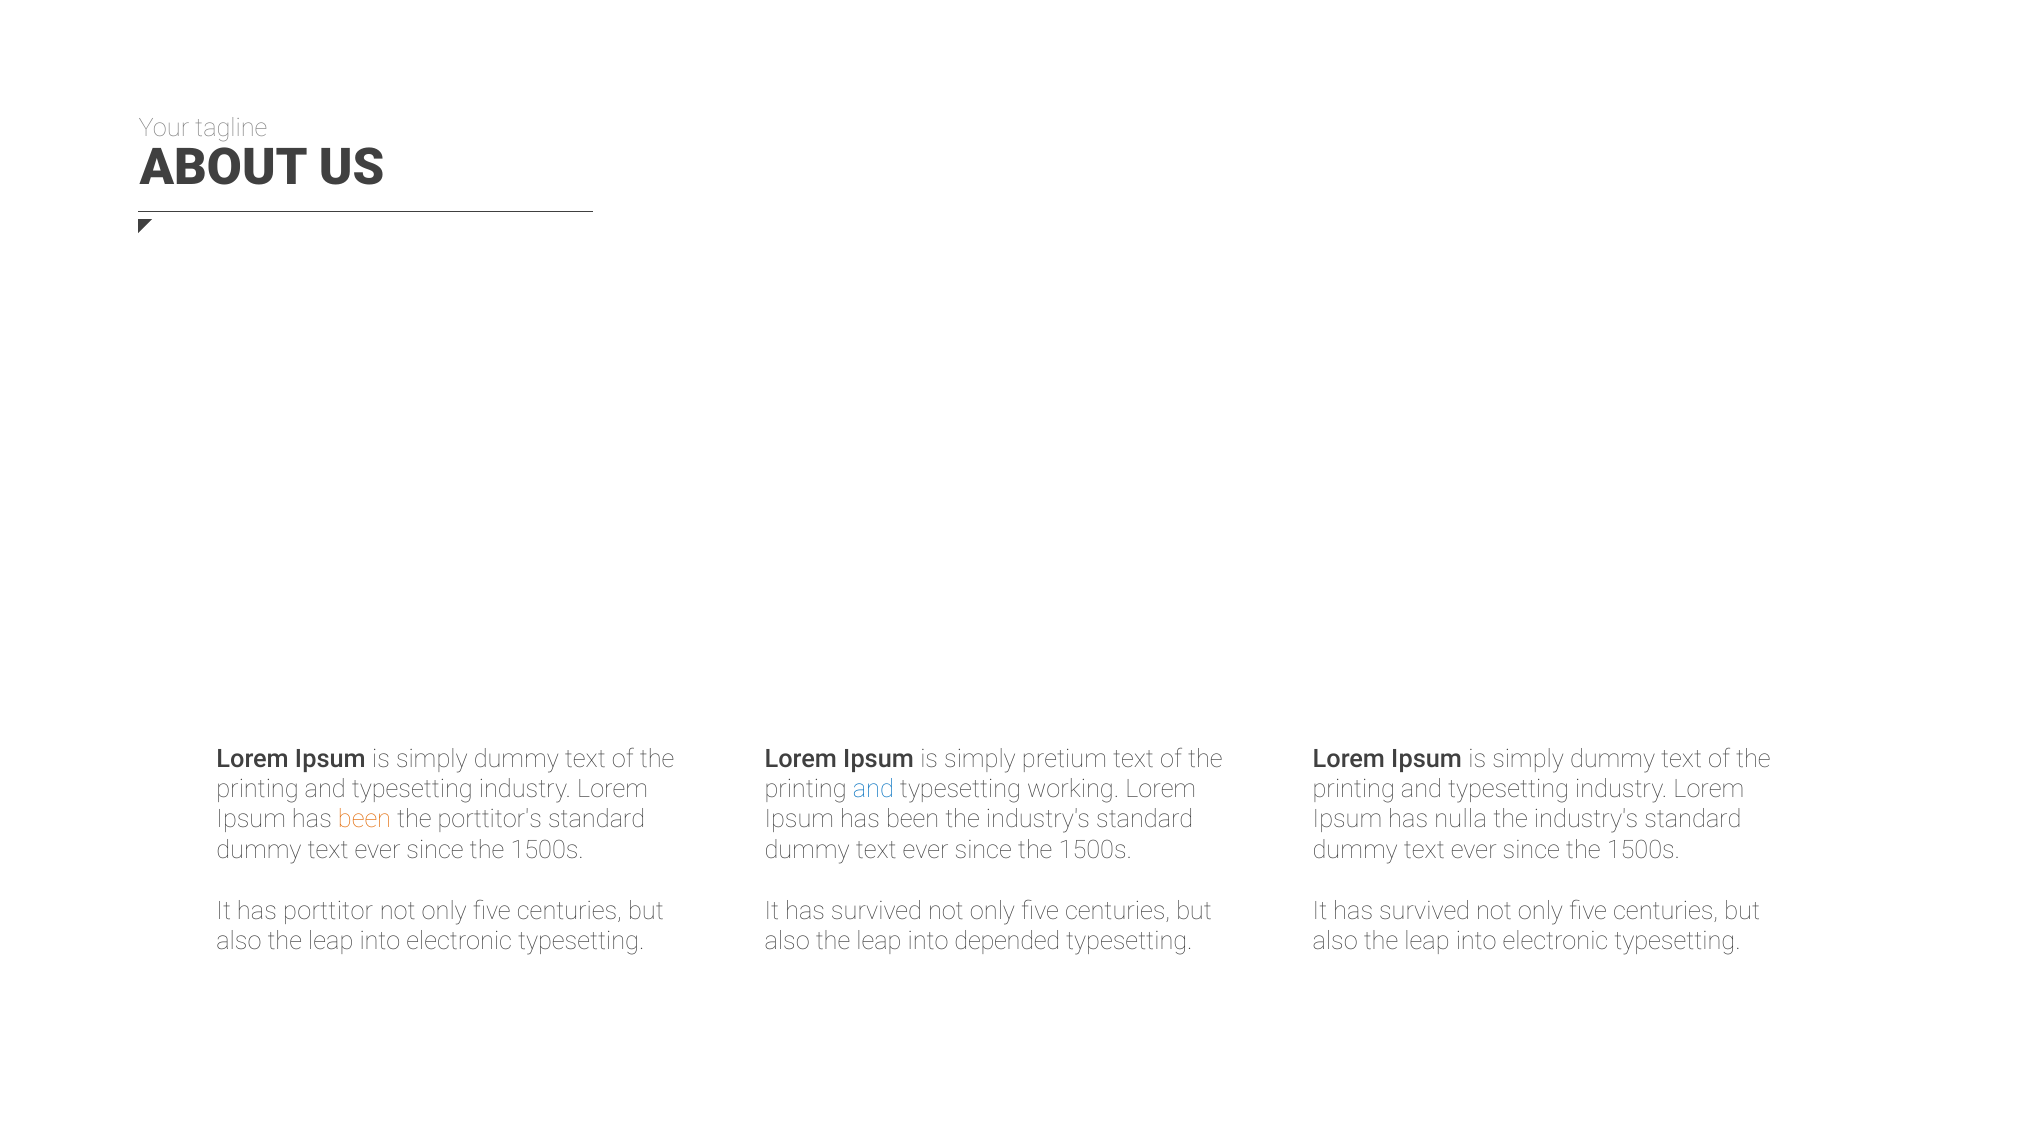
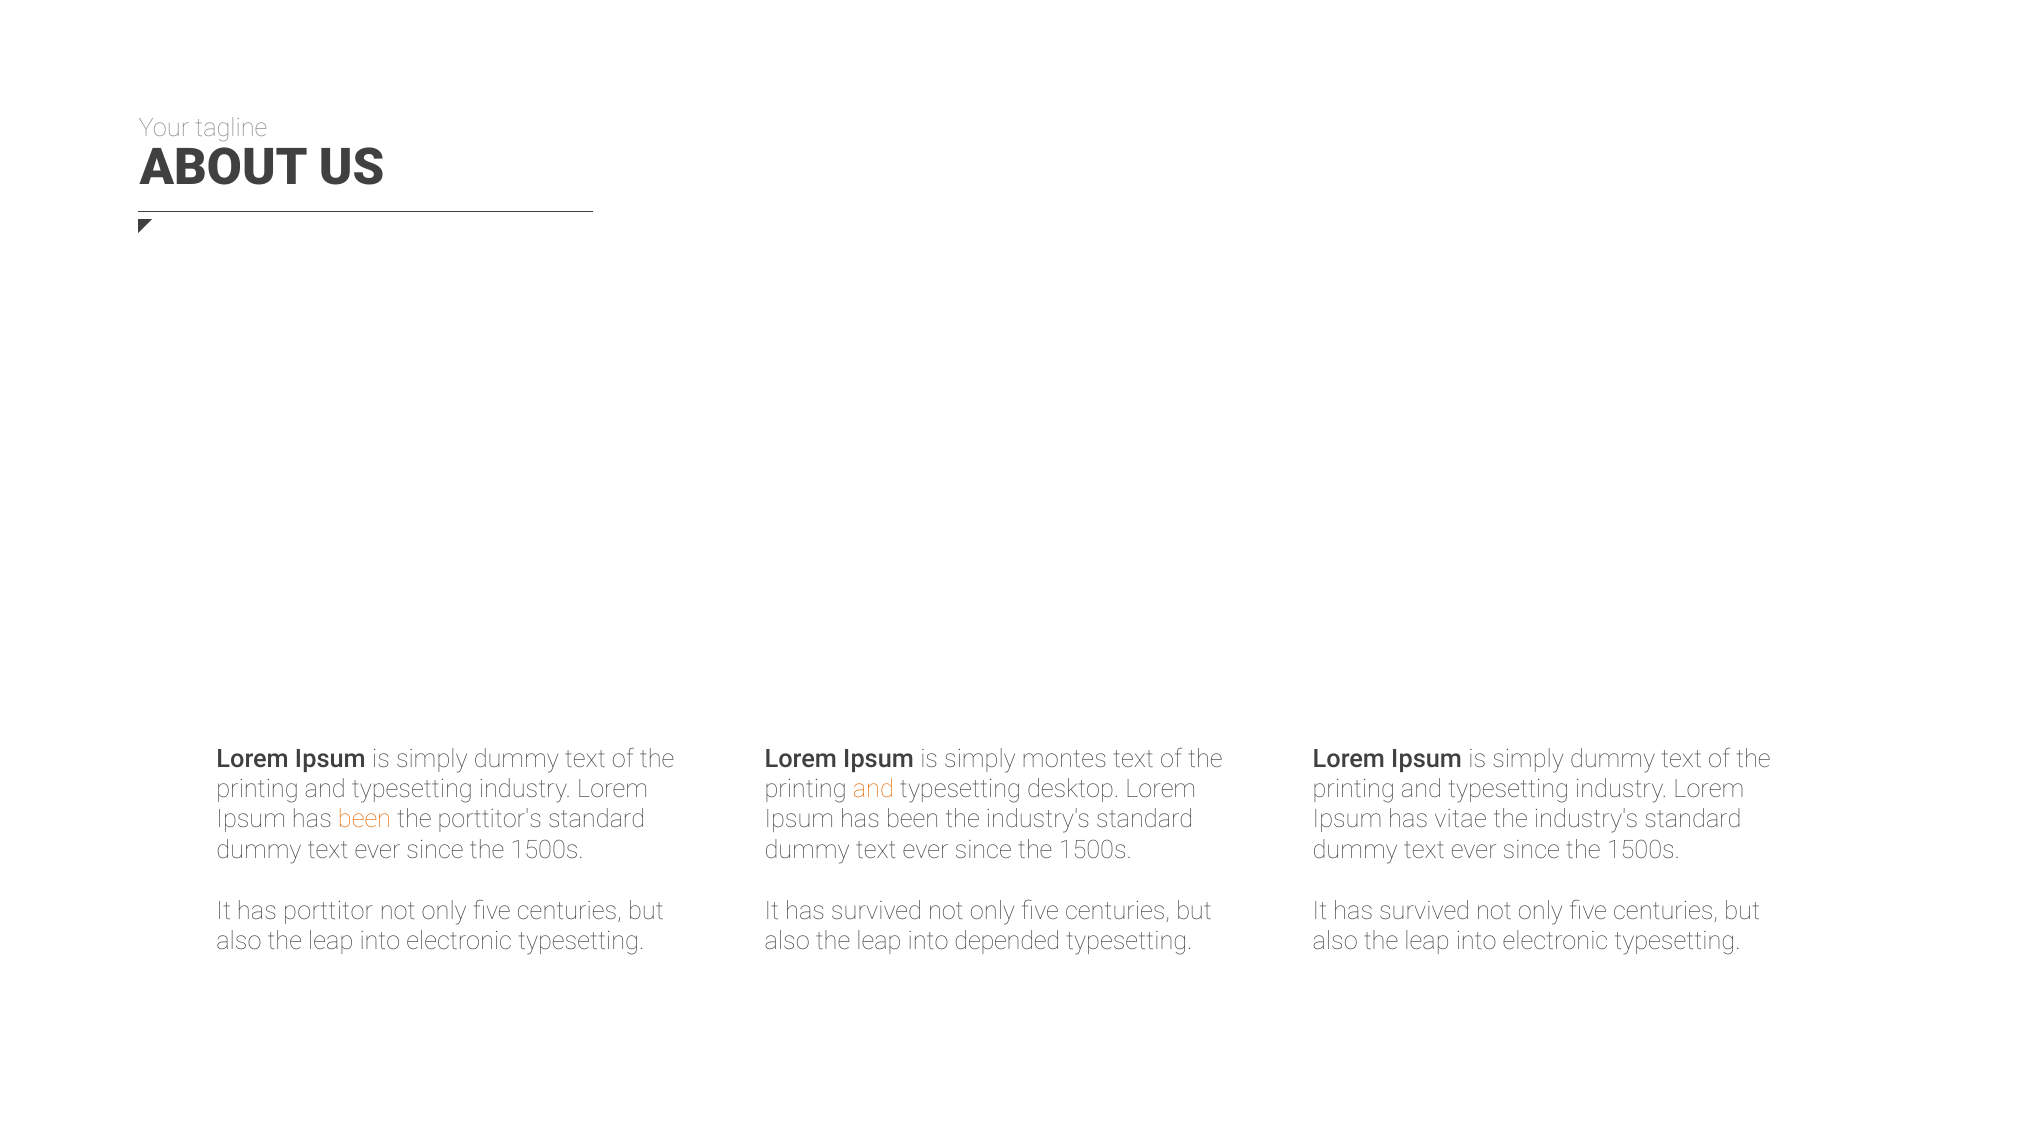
pretium: pretium -> montes
and at (873, 789) colour: blue -> orange
working: working -> desktop
nulla: nulla -> vitae
